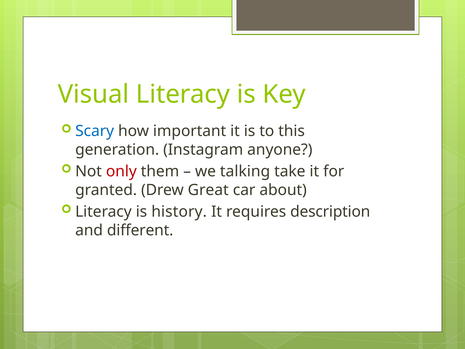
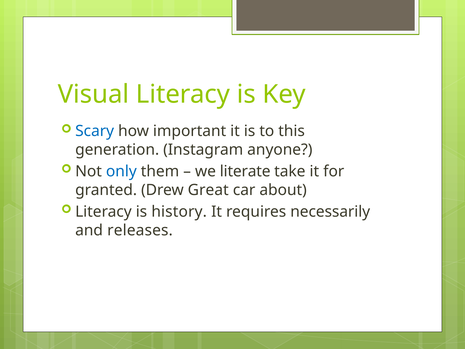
only colour: red -> blue
talking: talking -> literate
description: description -> necessarily
different: different -> releases
